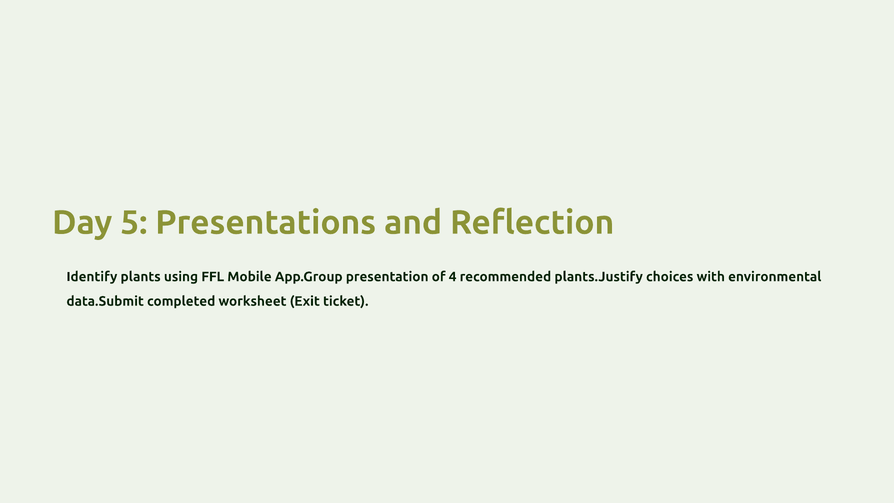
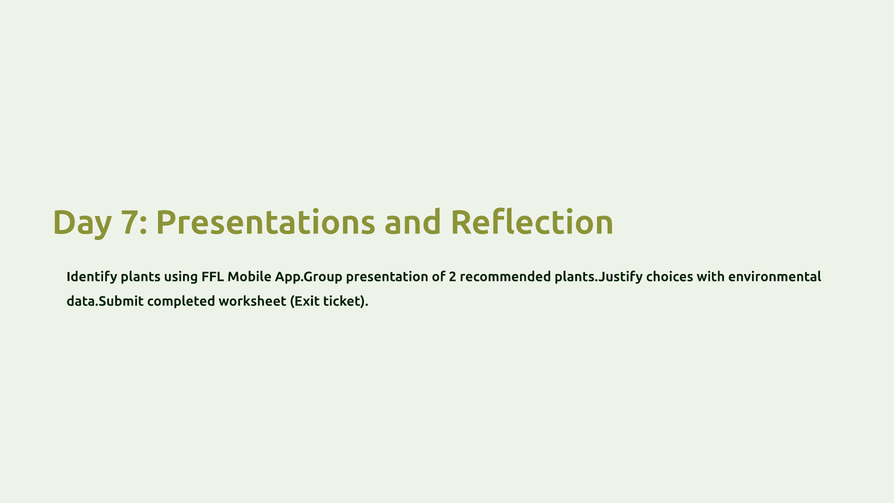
5: 5 -> 7
4: 4 -> 2
